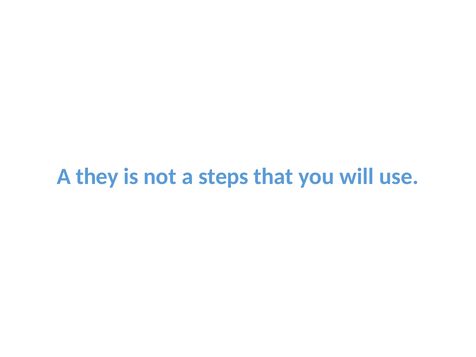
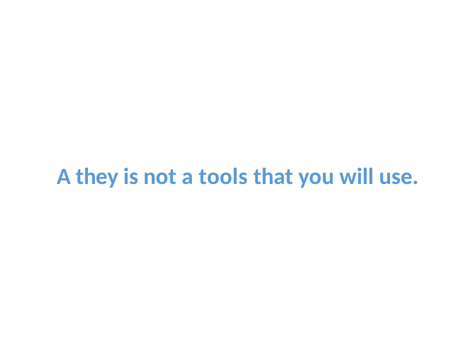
steps: steps -> tools
